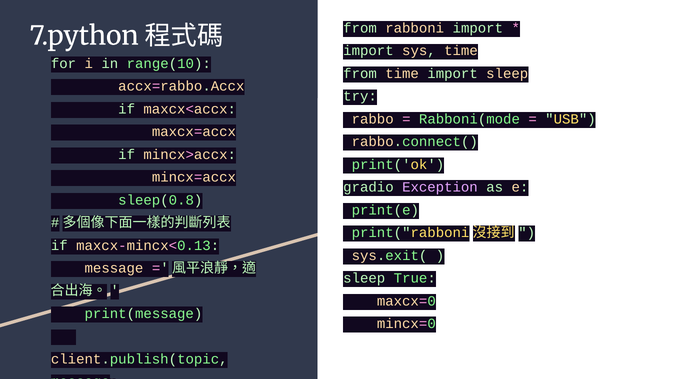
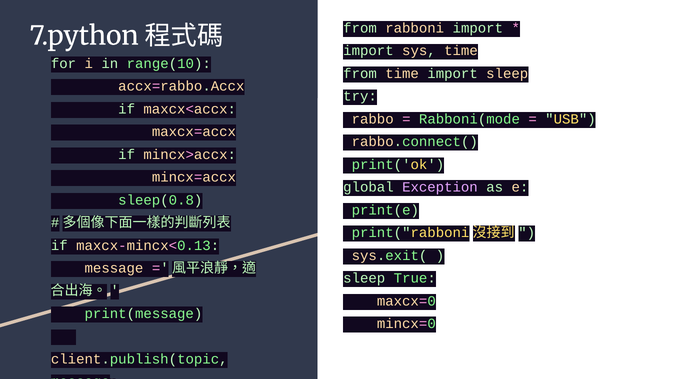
gradio: gradio -> global
